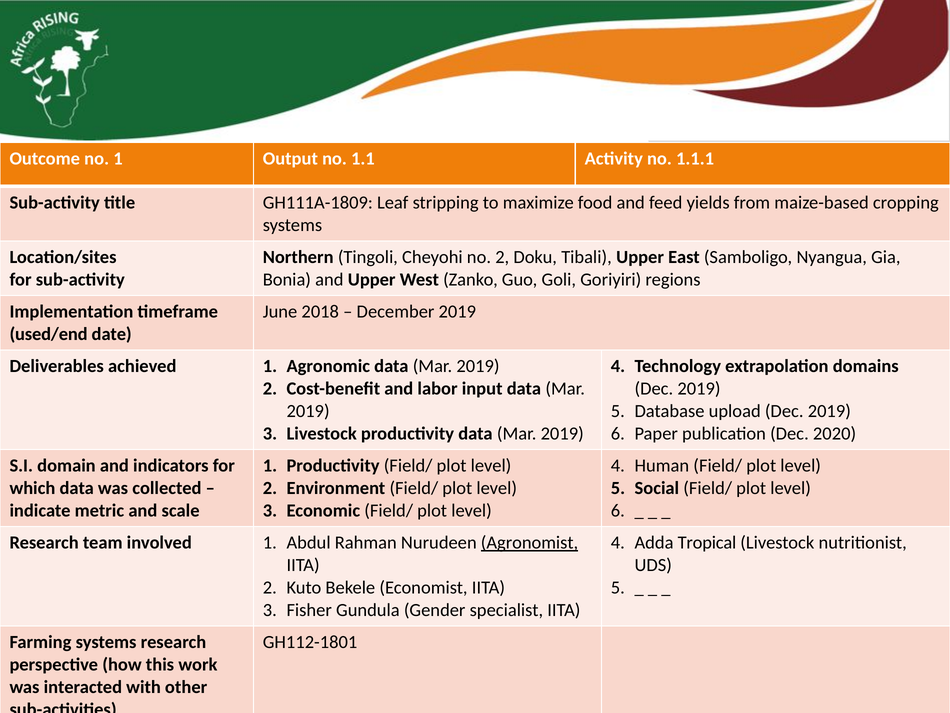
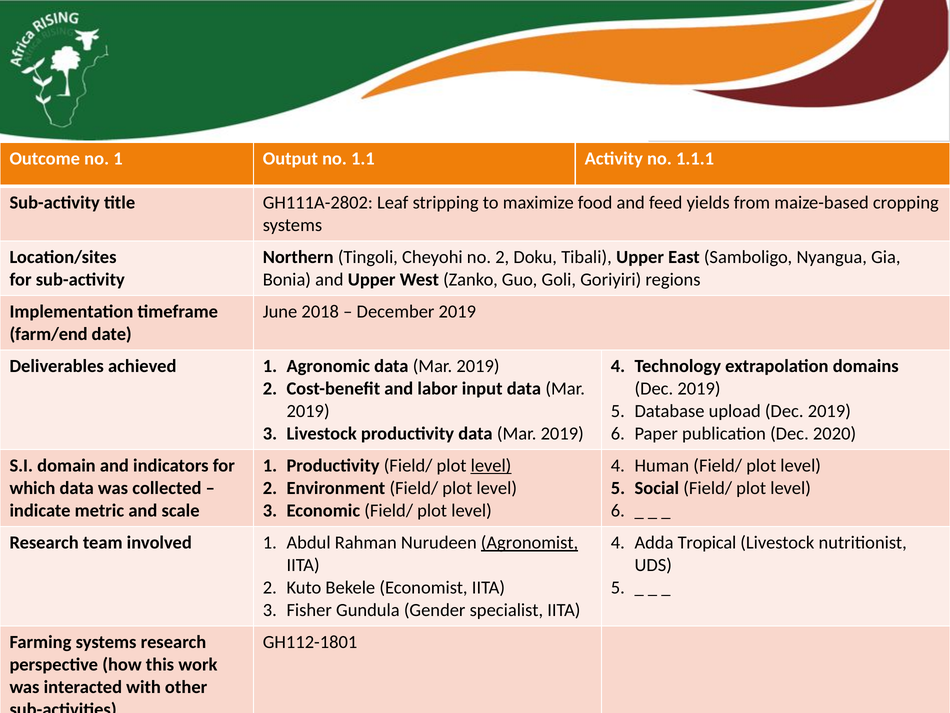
GH111A-1809: GH111A-1809 -> GH111A-2802
used/end: used/end -> farm/end
level at (491, 465) underline: none -> present
